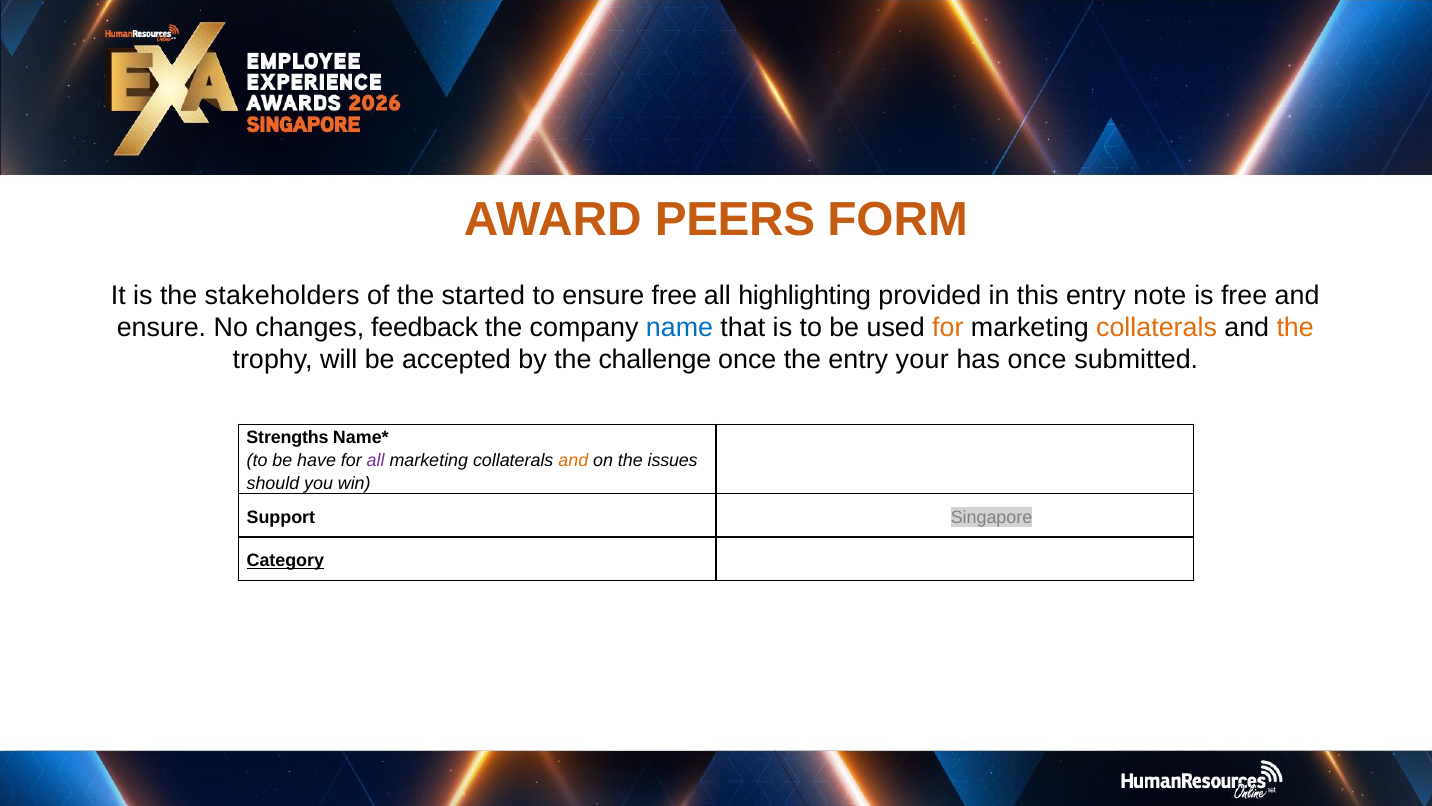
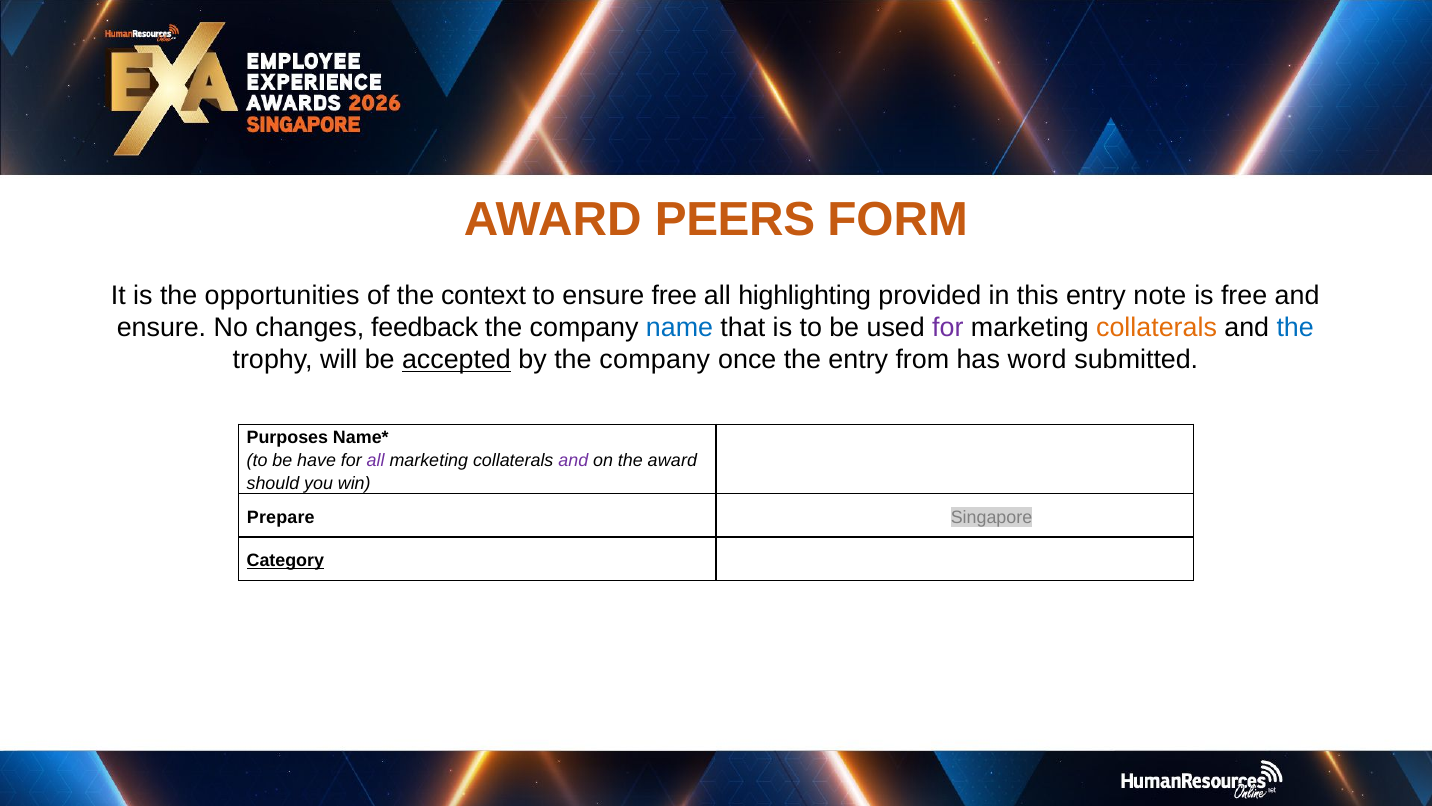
stakeholders: stakeholders -> opportunities
started: started -> context
for at (948, 328) colour: orange -> purple
the at (1295, 328) colour: orange -> blue
accepted underline: none -> present
by the challenge: challenge -> company
your: your -> from
has once: once -> word
Strengths: Strengths -> Purposes
and at (573, 460) colour: orange -> purple
the issues: issues -> award
Support: Support -> Prepare
